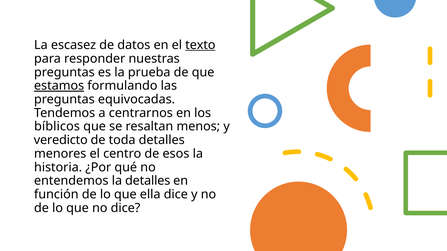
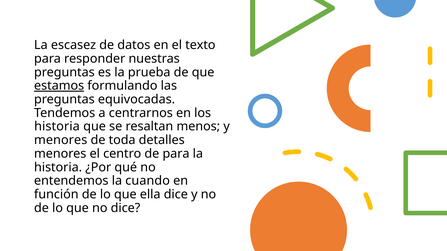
texto underline: present -> none
bíblicos at (57, 127): bíblicos -> historia
veredicto at (61, 140): veredicto -> menores
de esos: esos -> para
la detalles: detalles -> cuando
